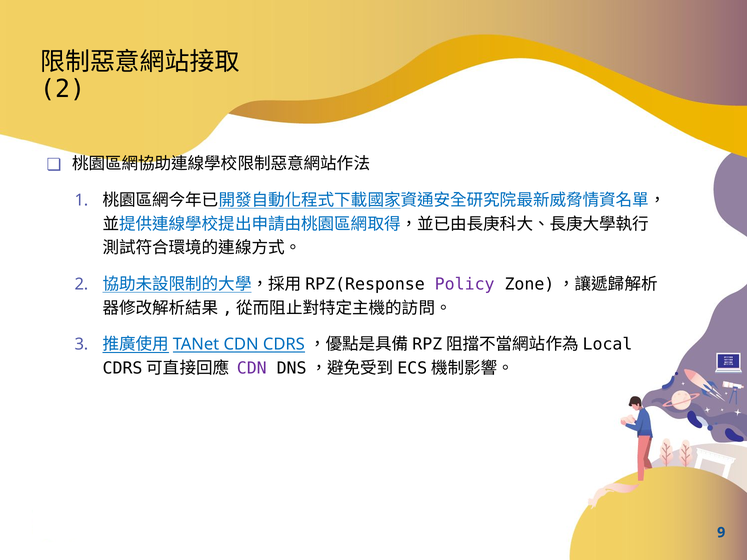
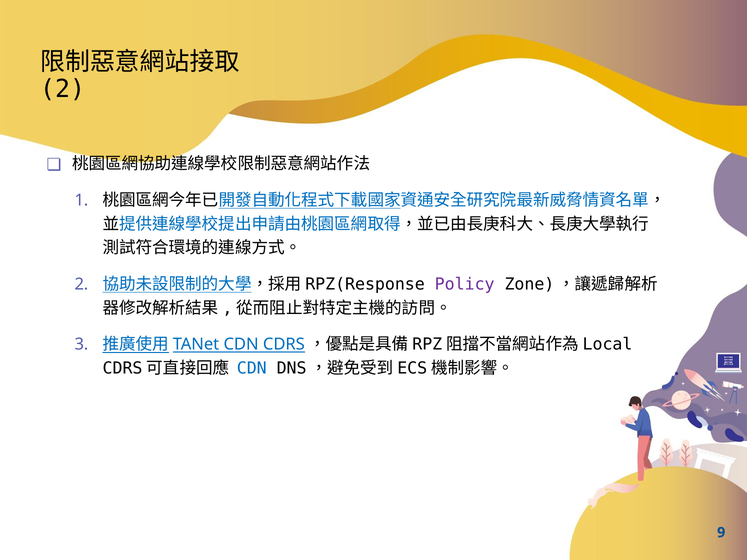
CDN at (252, 368) colour: purple -> blue
